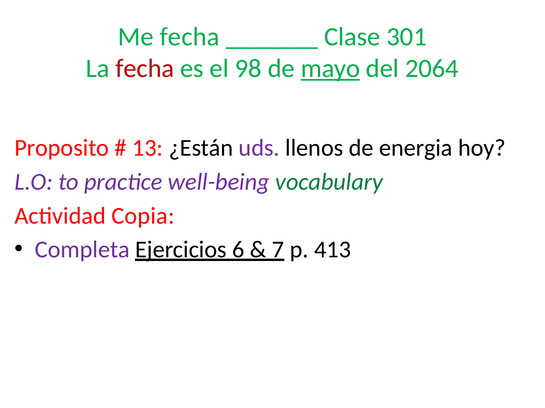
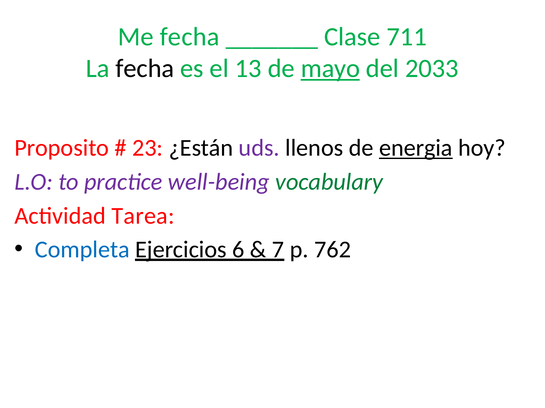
301: 301 -> 711
fecha at (145, 69) colour: red -> black
98: 98 -> 13
2064: 2064 -> 2033
13: 13 -> 23
energia underline: none -> present
Copia: Copia -> Tarea
Completa colour: purple -> blue
413: 413 -> 762
